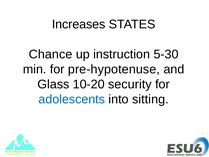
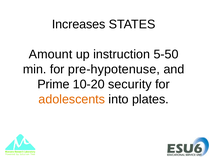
Chance: Chance -> Amount
5-30: 5-30 -> 5-50
Glass: Glass -> Prime
adolescents colour: blue -> orange
sitting: sitting -> plates
